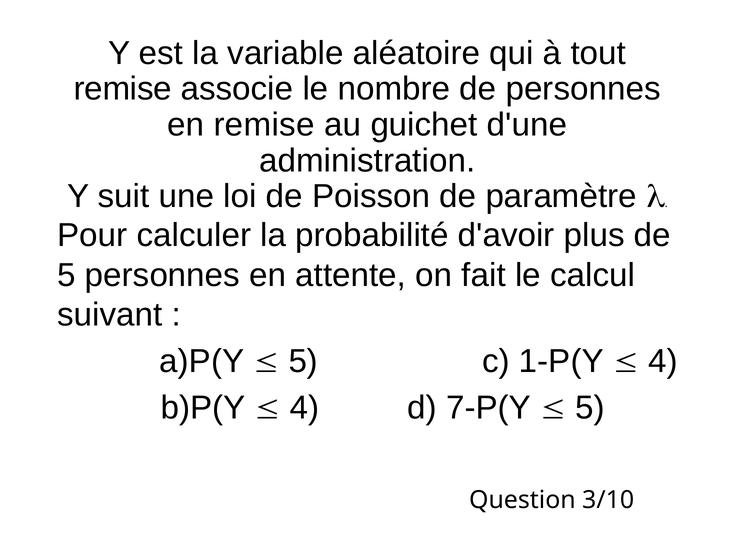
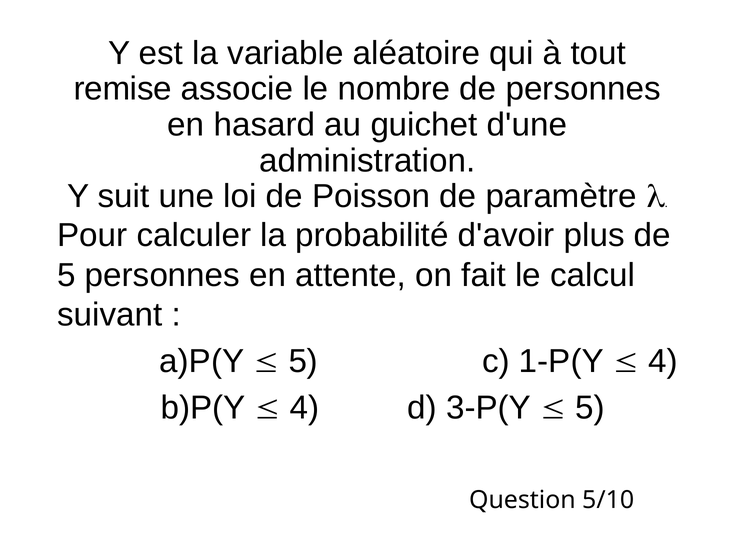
en remise: remise -> hasard
7-P(Y: 7-P(Y -> 3-P(Y
3/10: 3/10 -> 5/10
